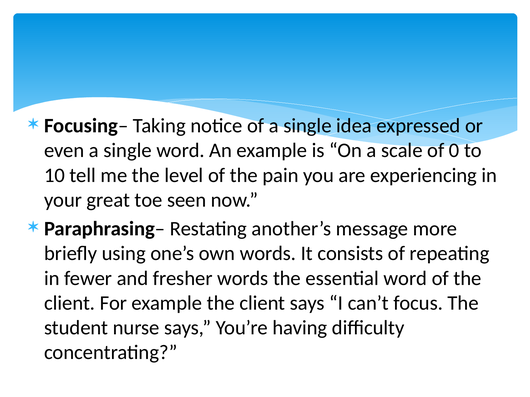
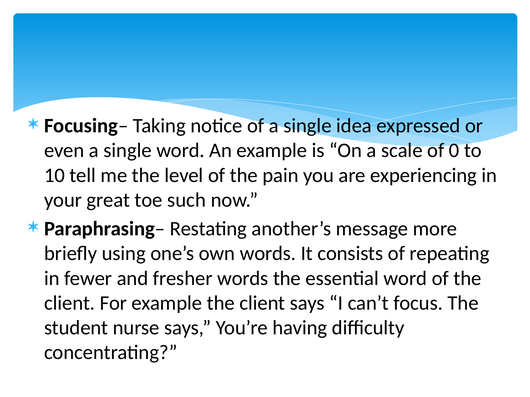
seen: seen -> such
